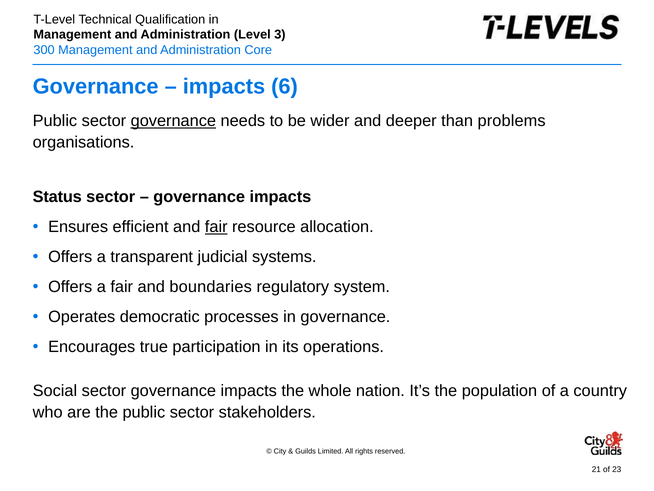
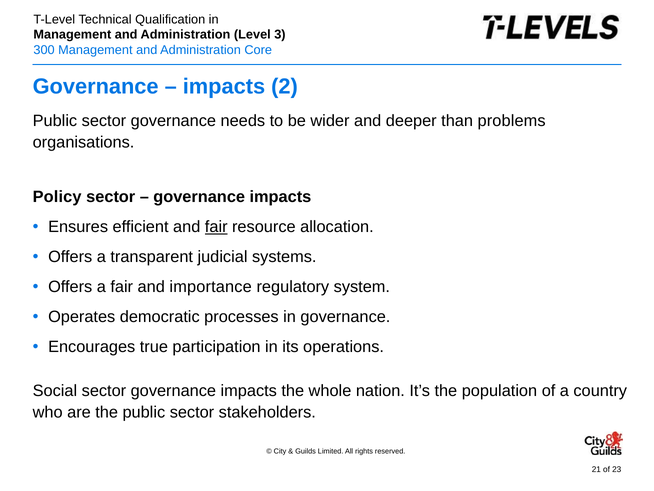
6: 6 -> 2
governance at (173, 121) underline: present -> none
Status: Status -> Policy
boundaries: boundaries -> importance
